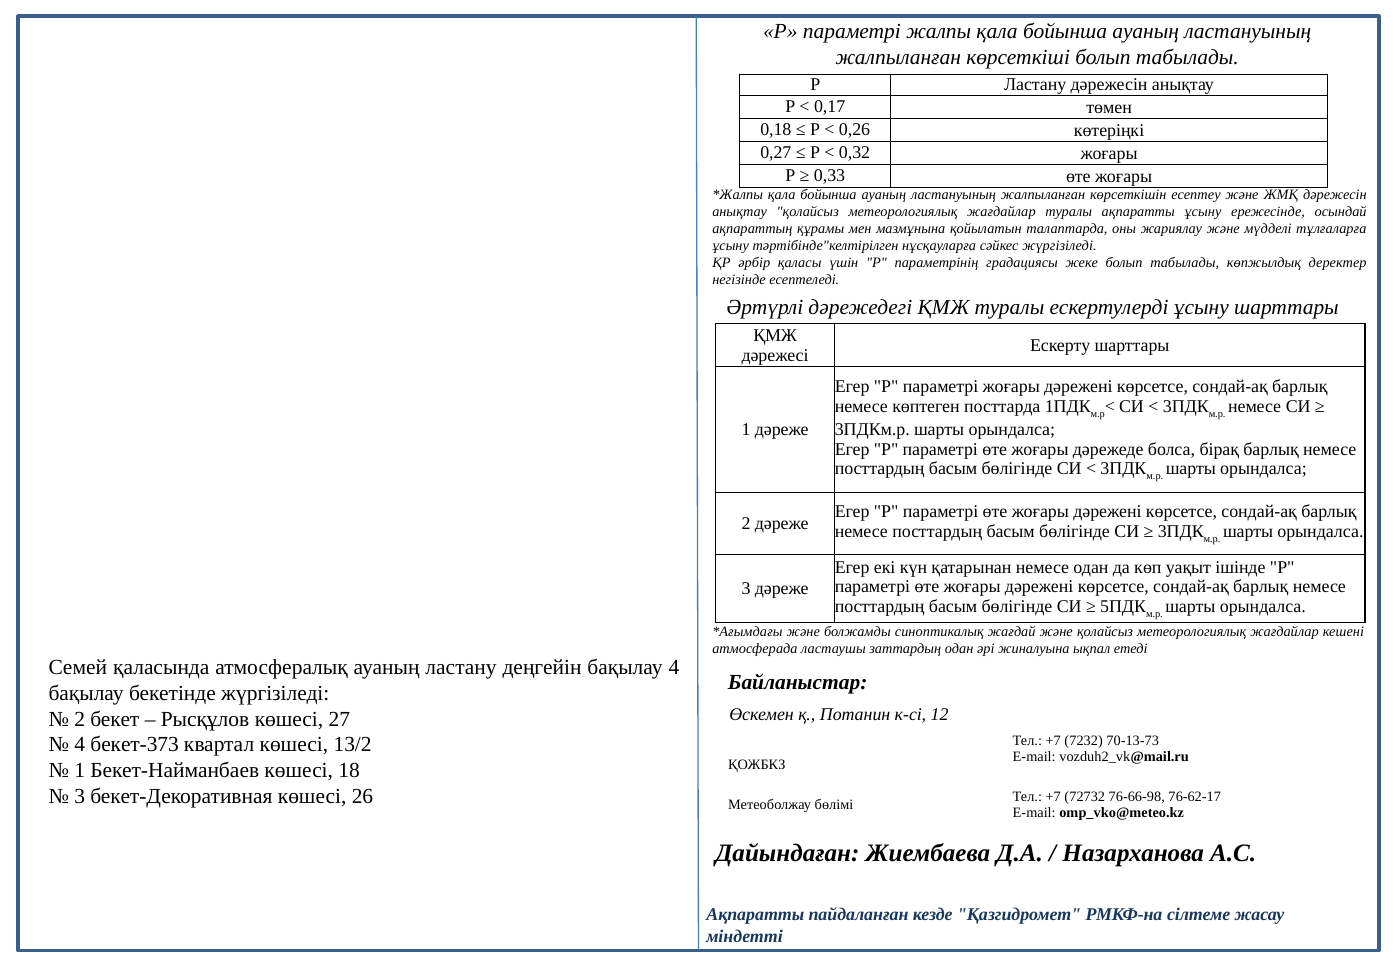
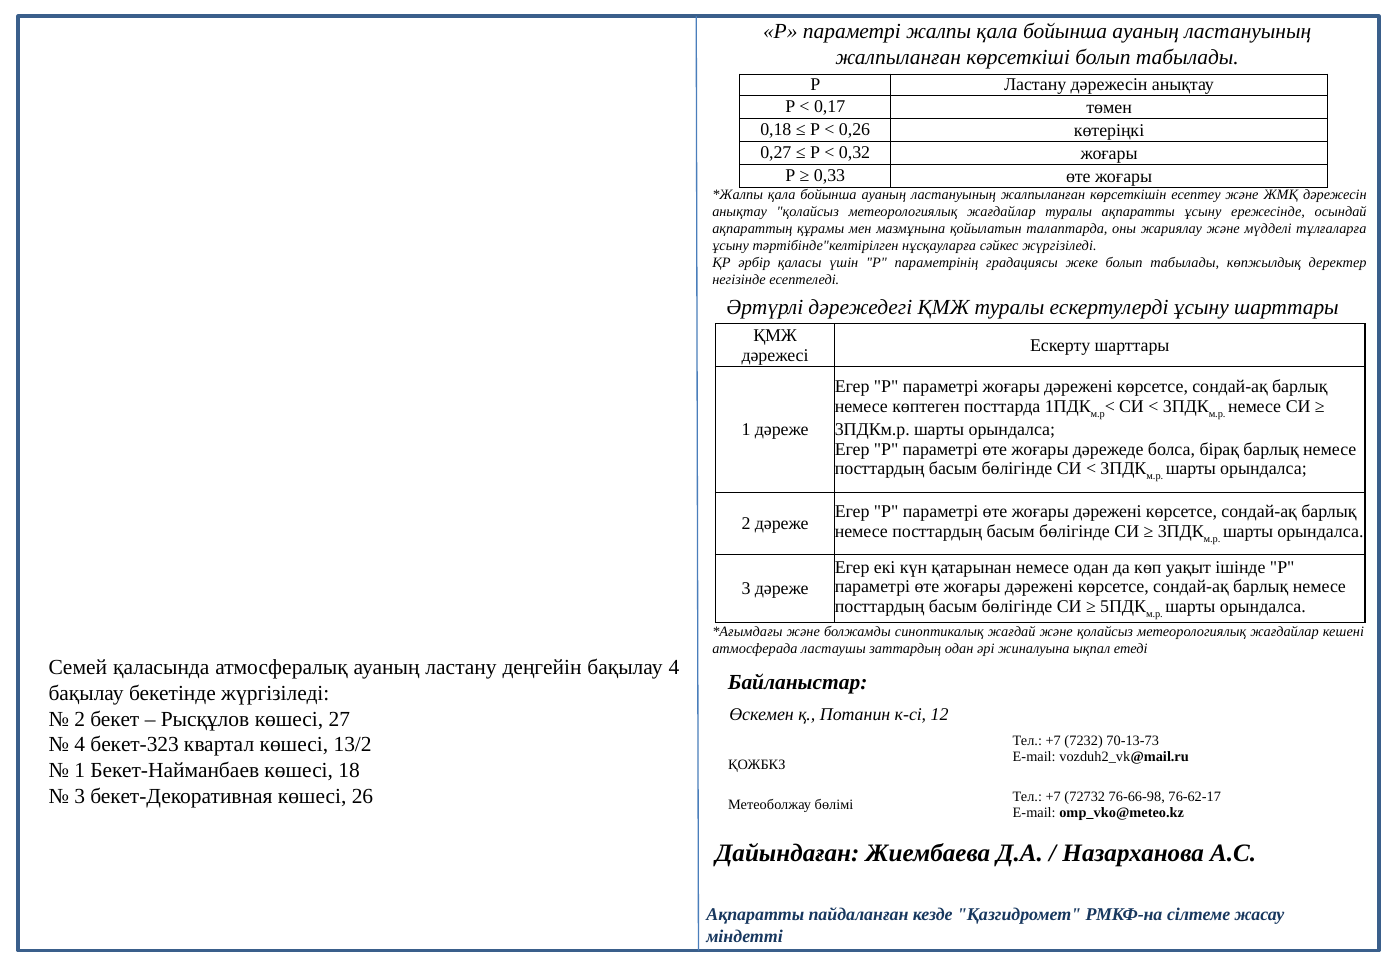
бекет-373: бекет-373 -> бекет-323
